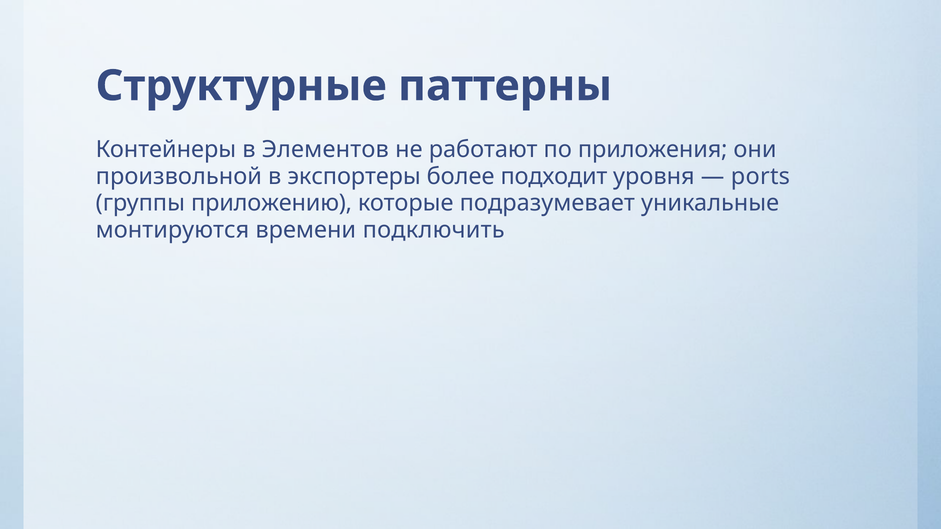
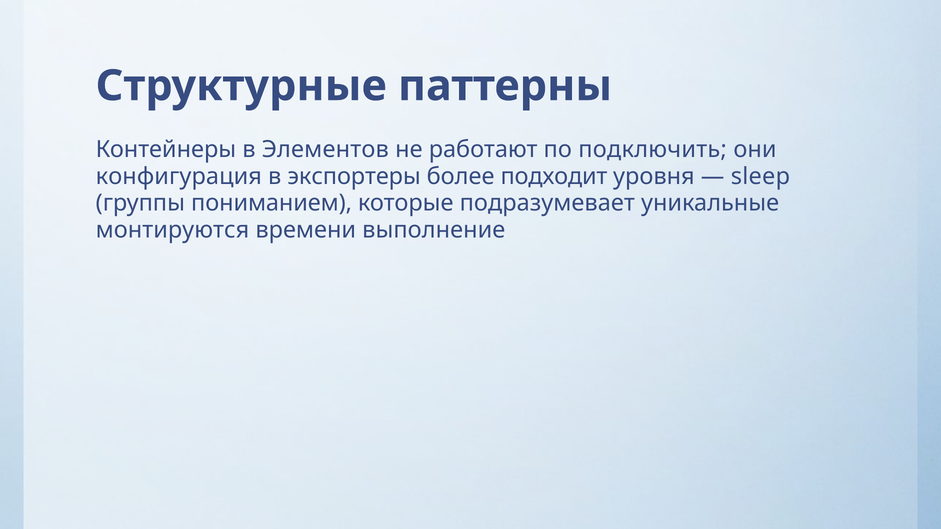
приложения: приложения -> подключить
произвольной: произвольной -> конфигурация
ports: ports -> sleep
приложению: приложению -> пониманием
подключить: подключить -> выполнение
